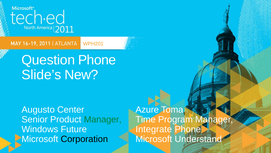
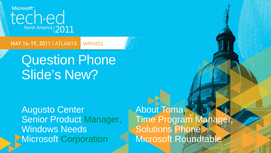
Azure: Azure -> About
Future: Future -> Needs
Integrate: Integrate -> Solutions
Corporation colour: black -> green
Understand: Understand -> Roundtable
